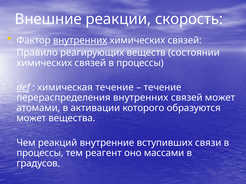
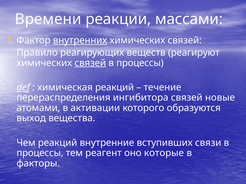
Внешние: Внешние -> Времени
скорость: скорость -> массами
состоянии: состоянии -> реагируют
связей at (90, 63) underline: none -> present
химическая течение: течение -> реакций
перераспределения внутренних: внутренних -> ингибитора
связей может: может -> новые
может at (31, 119): может -> выход
массами: массами -> которые
градусов: градусов -> факторы
